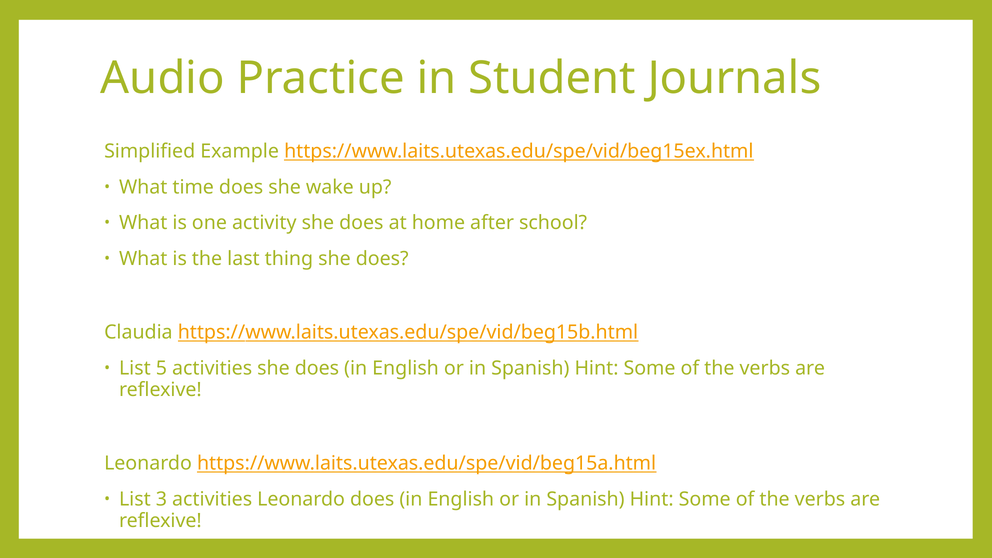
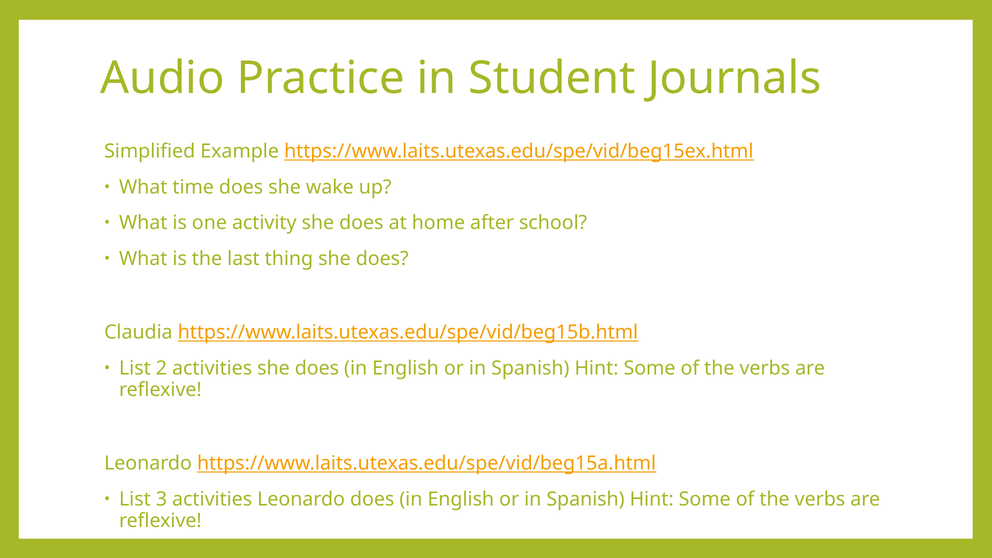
5: 5 -> 2
